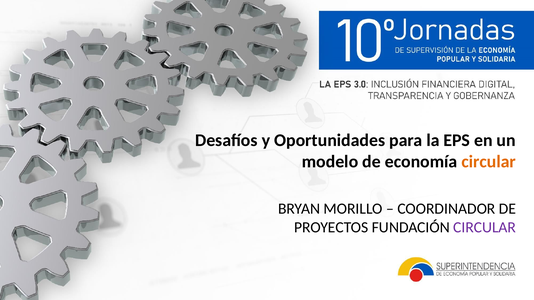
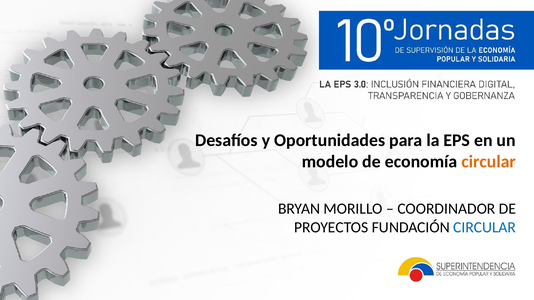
CIRCULAR at (485, 228) colour: purple -> blue
